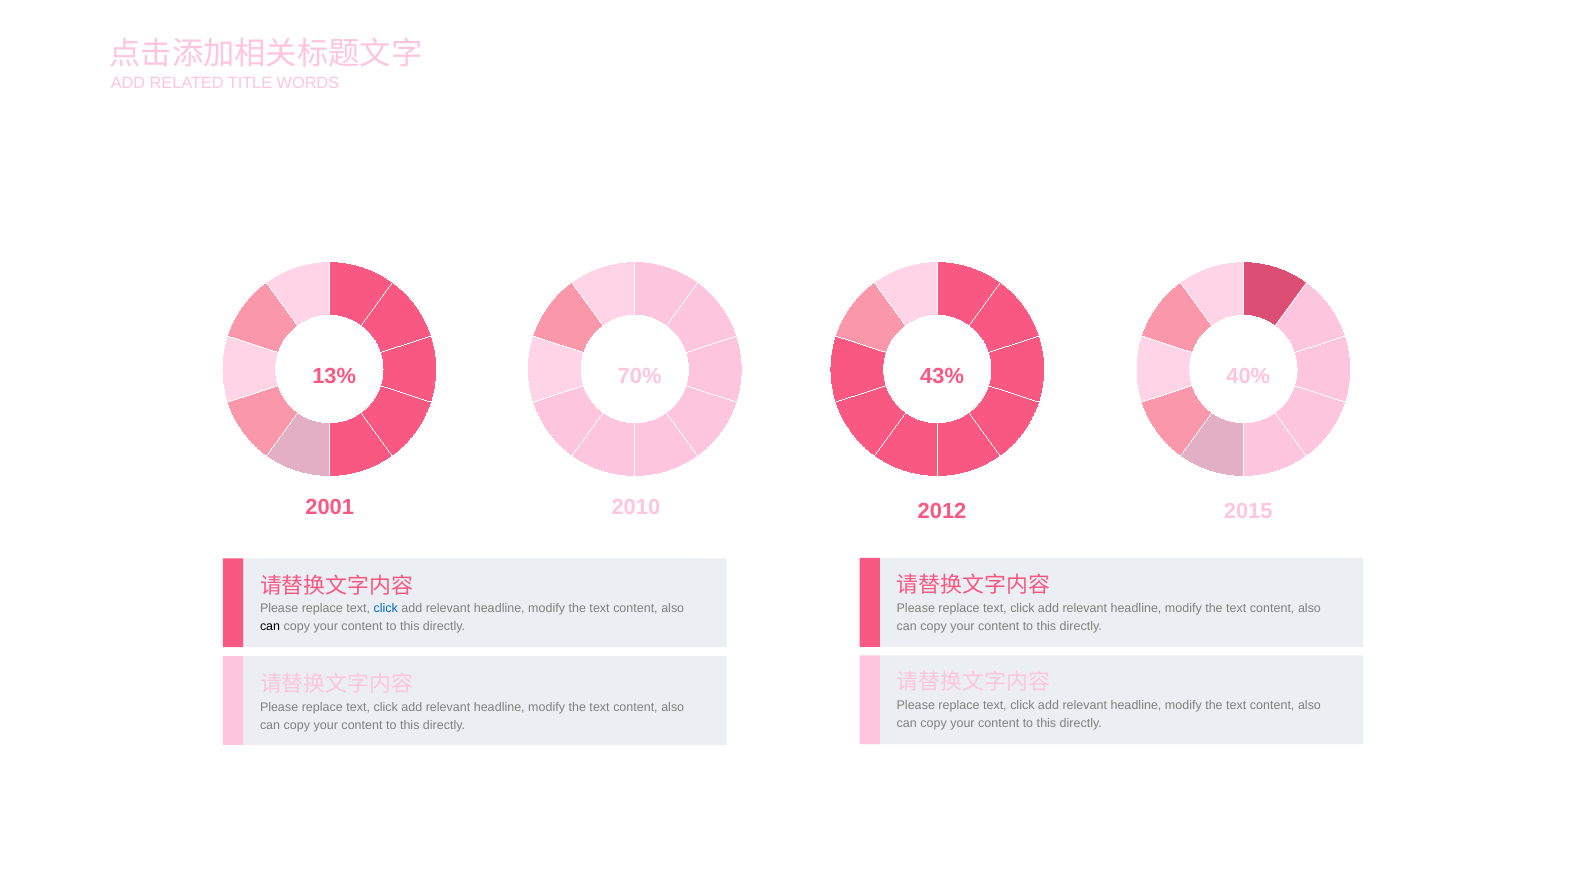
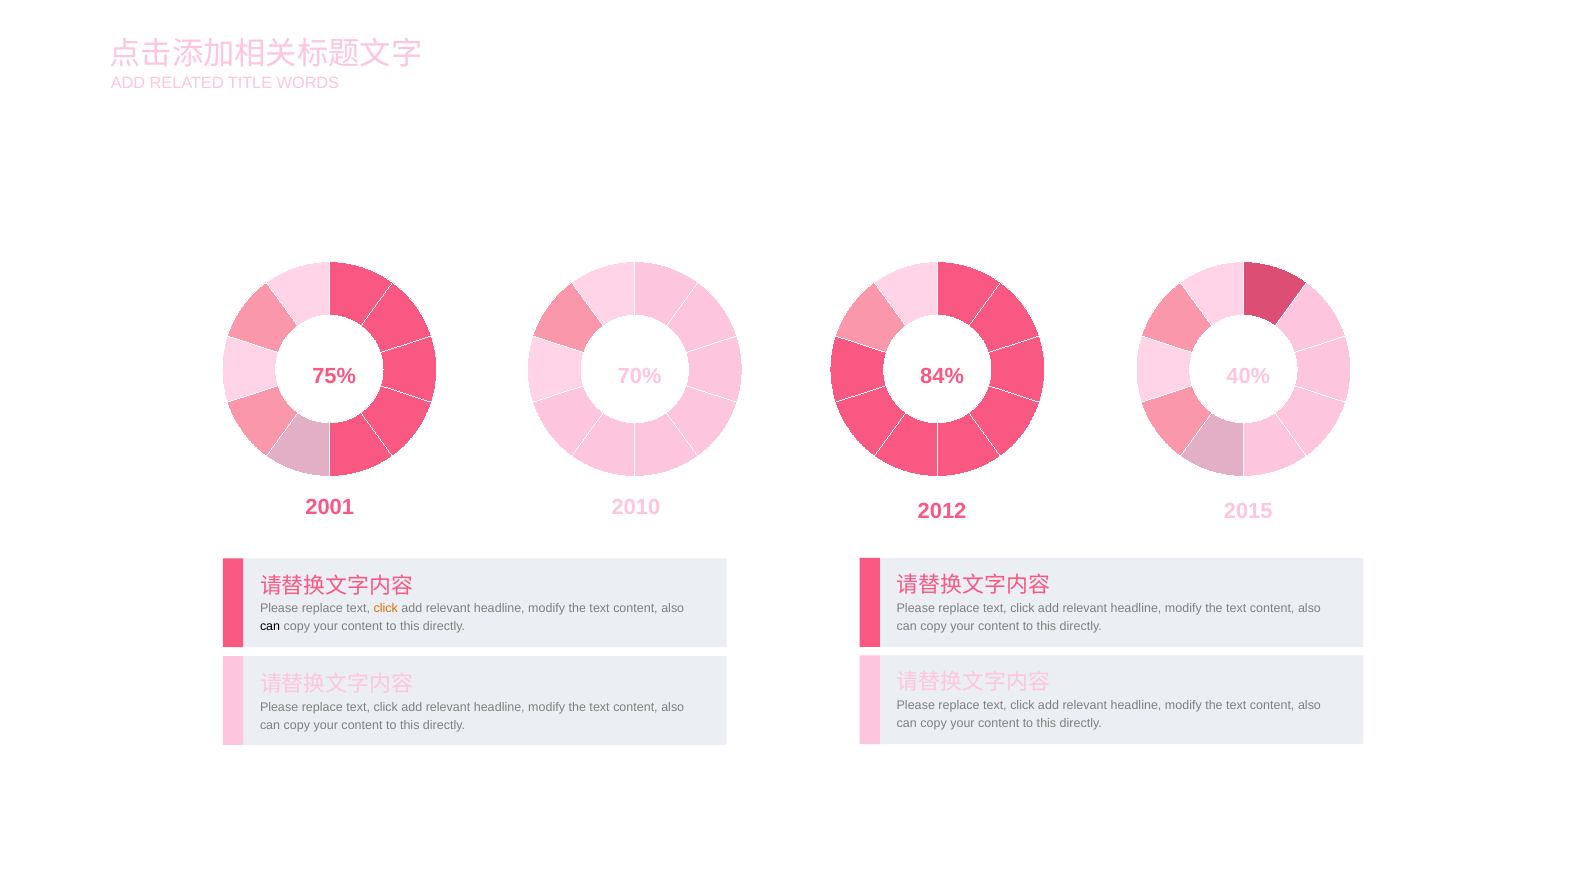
13%: 13% -> 75%
43%: 43% -> 84%
click at (386, 609) colour: blue -> orange
